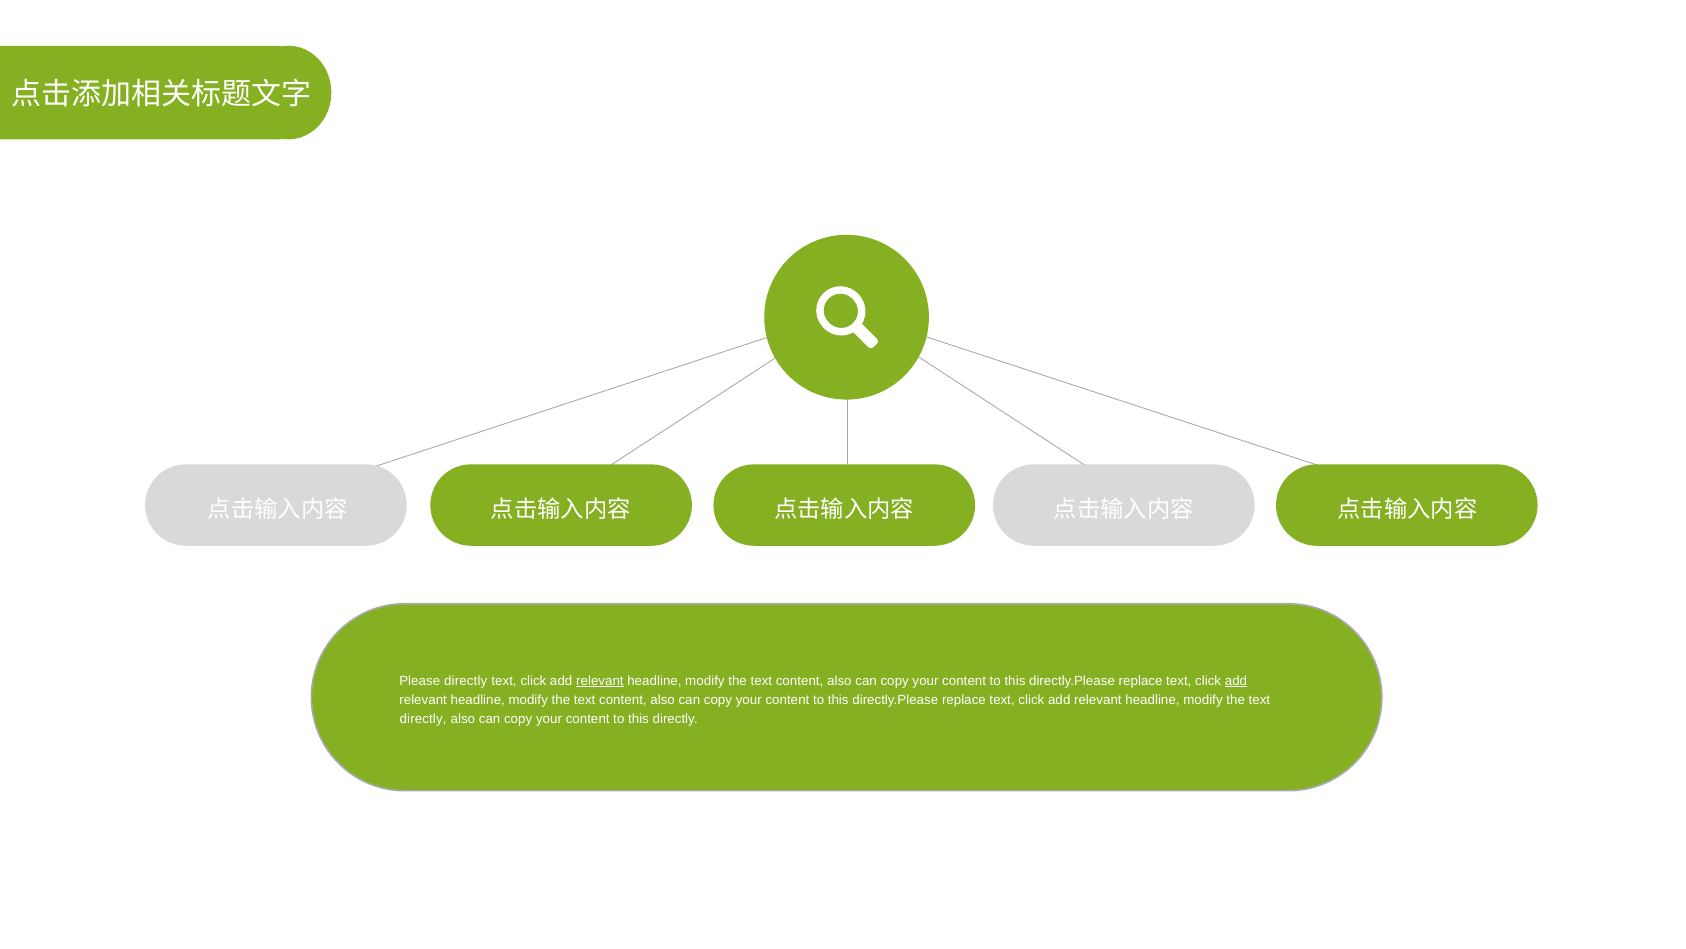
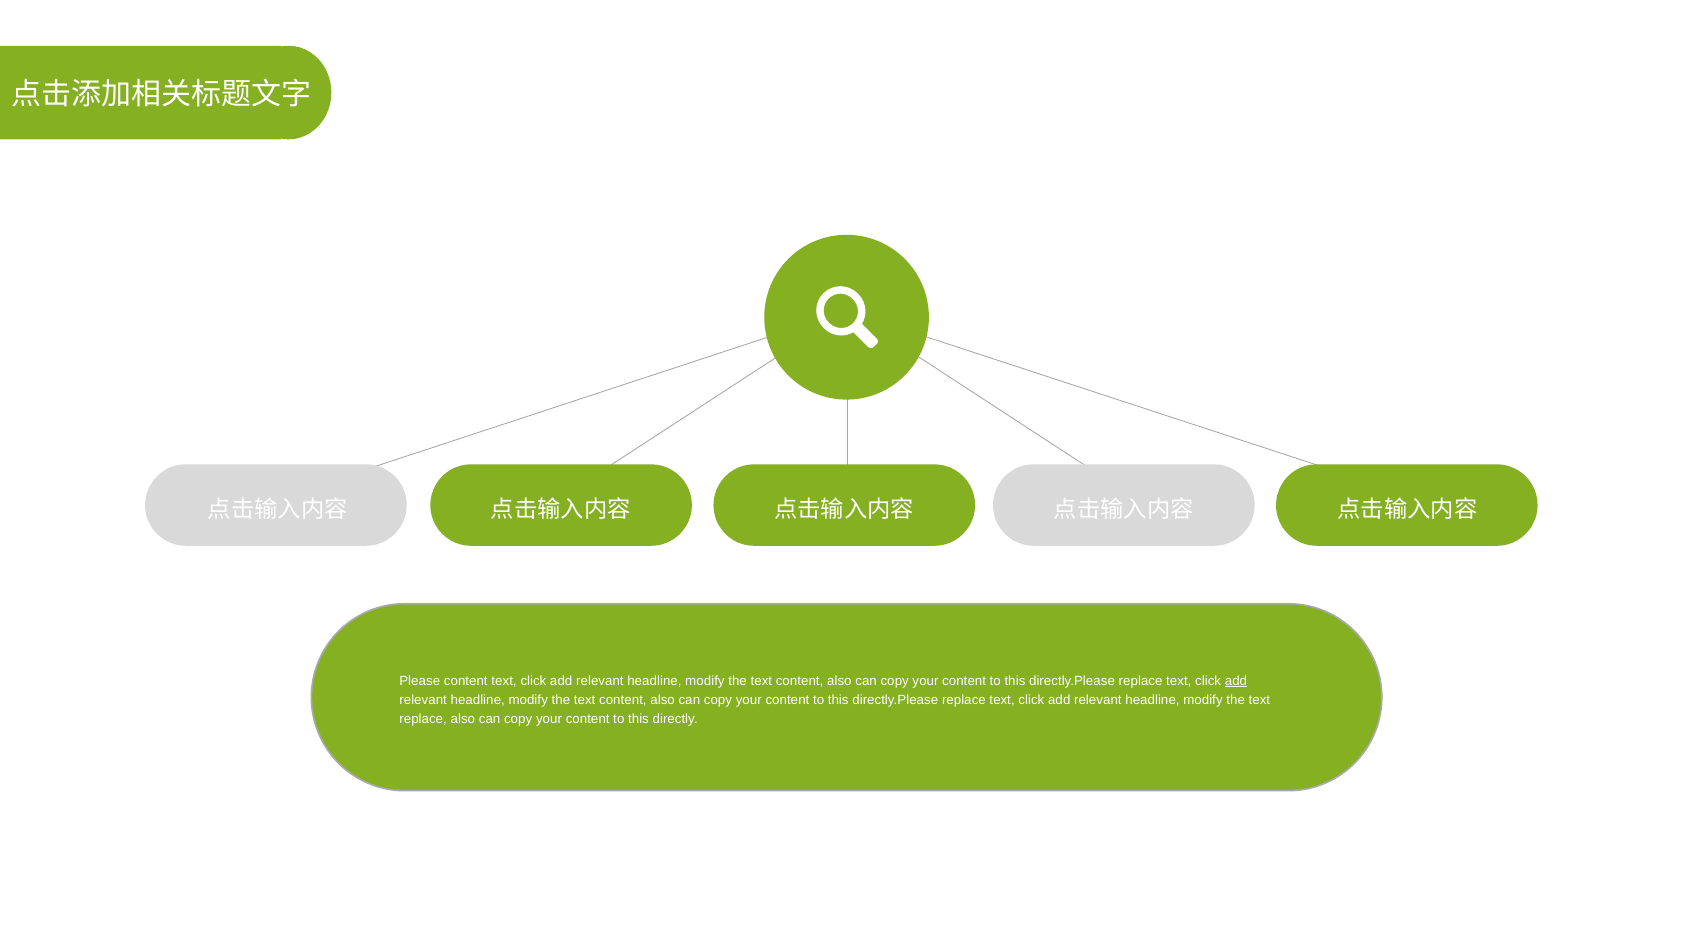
Please directly: directly -> content
relevant at (600, 680) underline: present -> none
directly at (423, 718): directly -> replace
